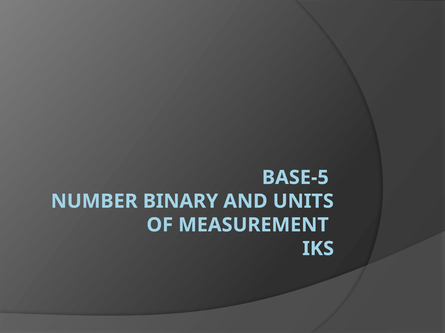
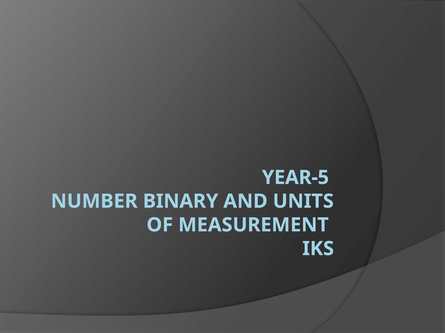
BASE-5: BASE-5 -> YEAR-5
